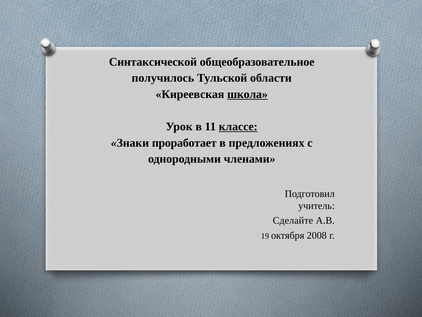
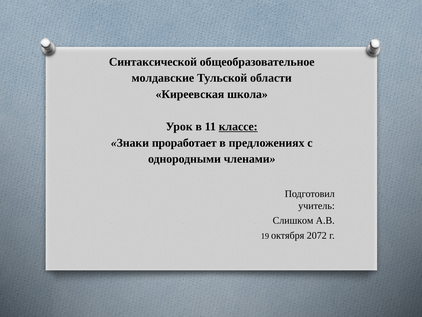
получилось: получилось -> молдавские
школа underline: present -> none
Сделайте: Сделайте -> Слишком
2008: 2008 -> 2072
